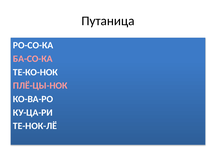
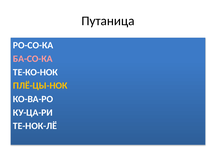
ПЛЁ-ЦЫ-НОК colour: pink -> yellow
